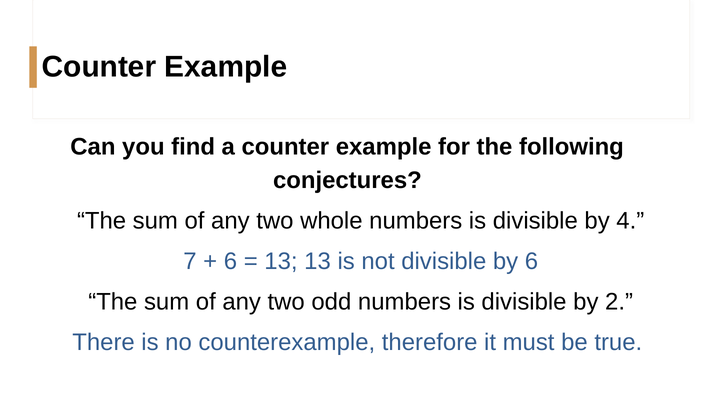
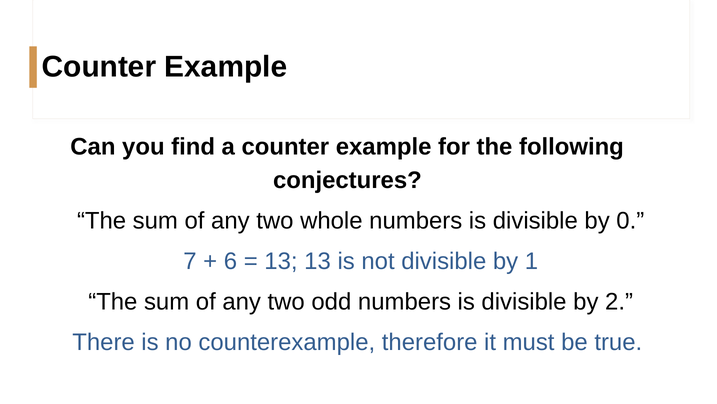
4: 4 -> 0
by 6: 6 -> 1
